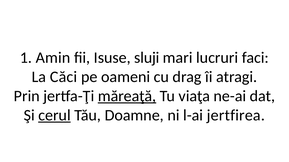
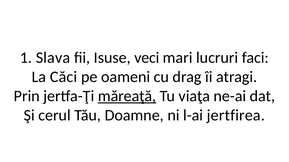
Amin: Amin -> Slava
sluji: sluji -> veci
cerul underline: present -> none
